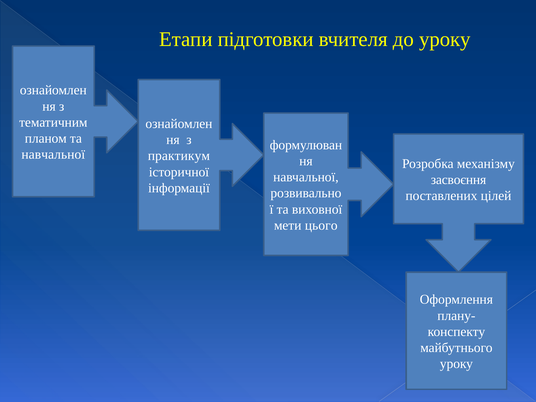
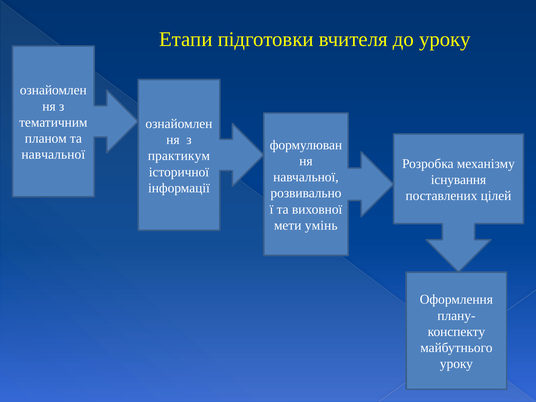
засвоєння: засвоєння -> існування
цього: цього -> умінь
